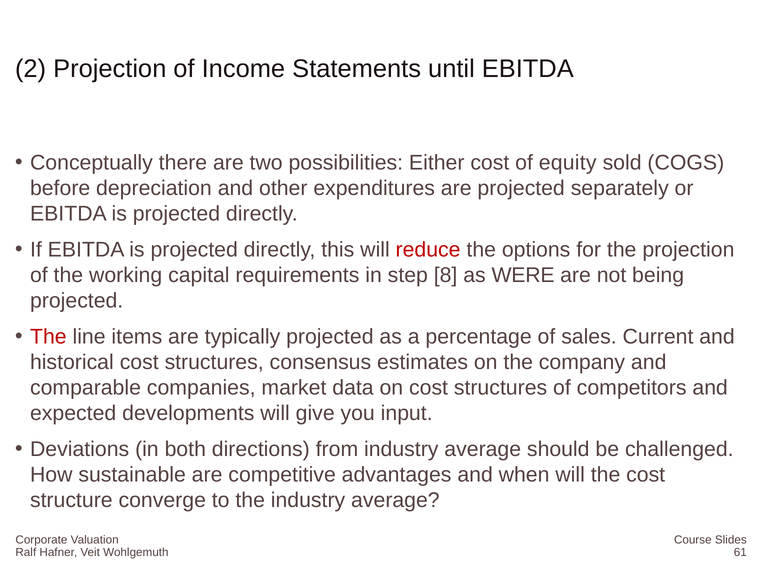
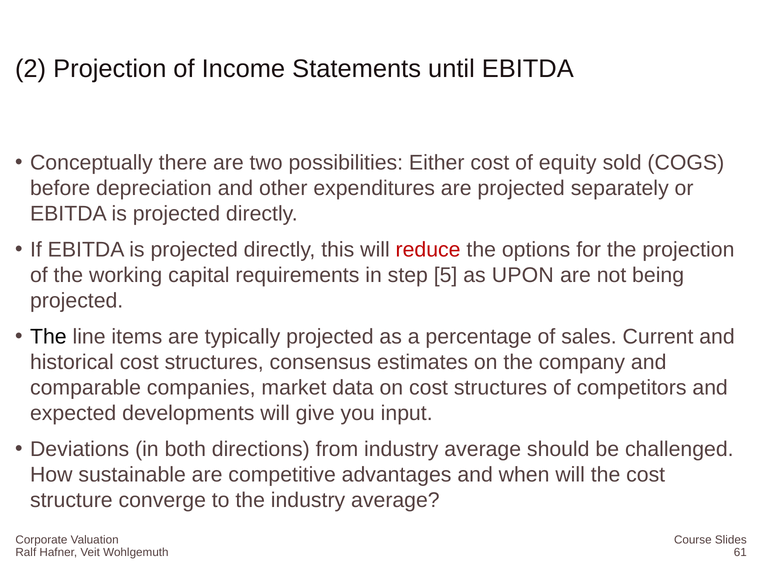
8: 8 -> 5
WERE: WERE -> UPON
The at (48, 337) colour: red -> black
